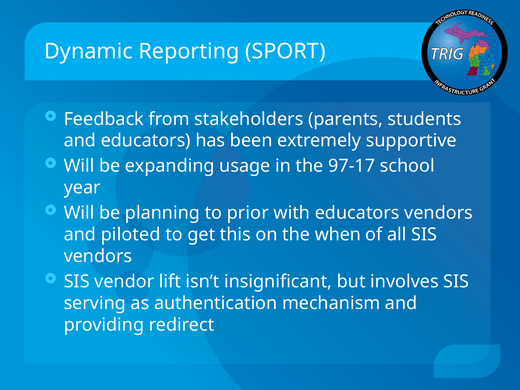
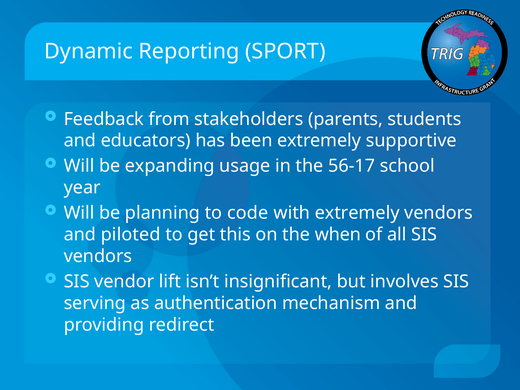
97-17: 97-17 -> 56-17
prior: prior -> code
with educators: educators -> extremely
